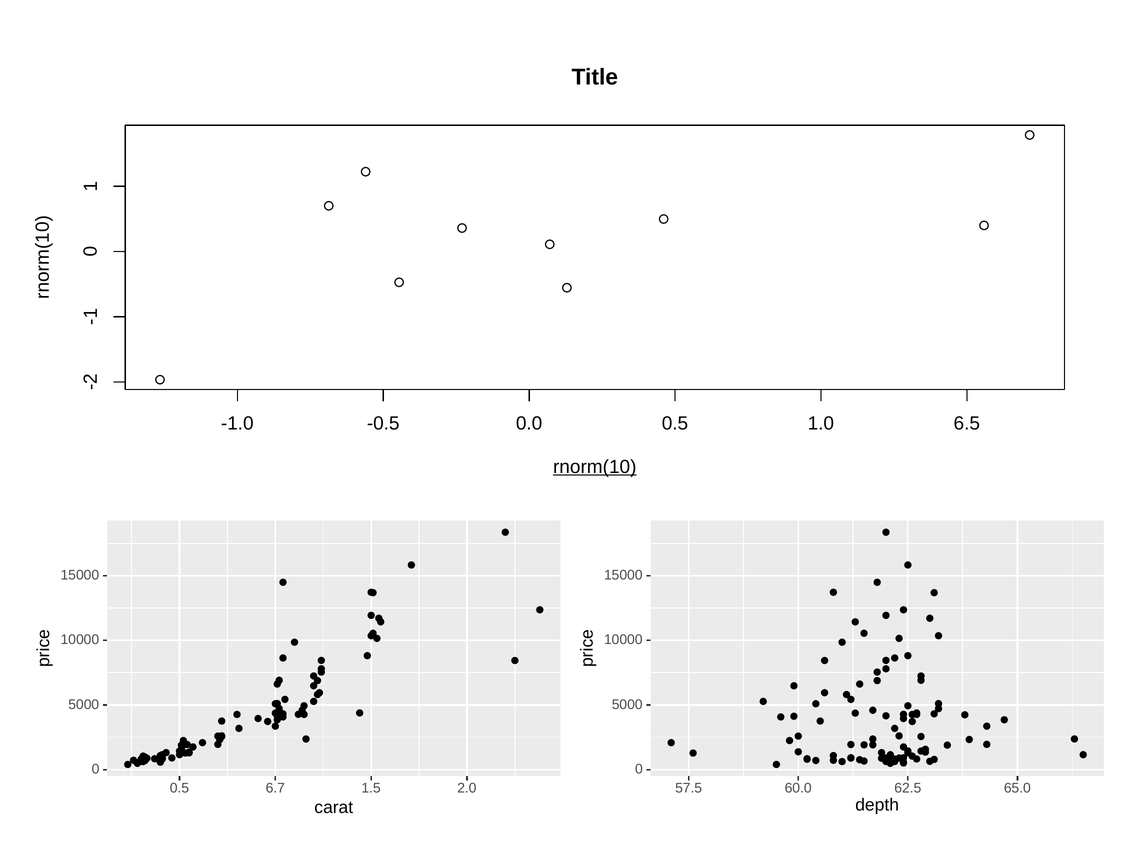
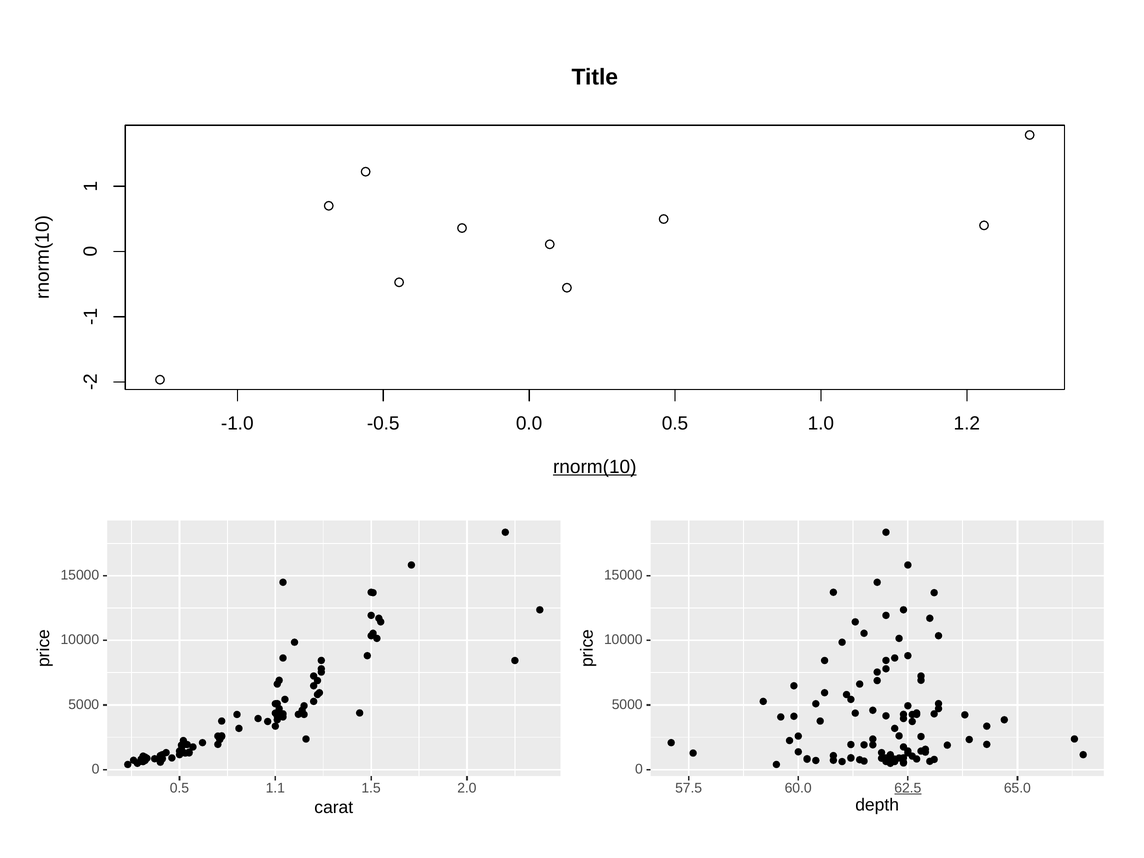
6.5: 6.5 -> 1.2
6.7: 6.7 -> 1.1
62.5 underline: none -> present
